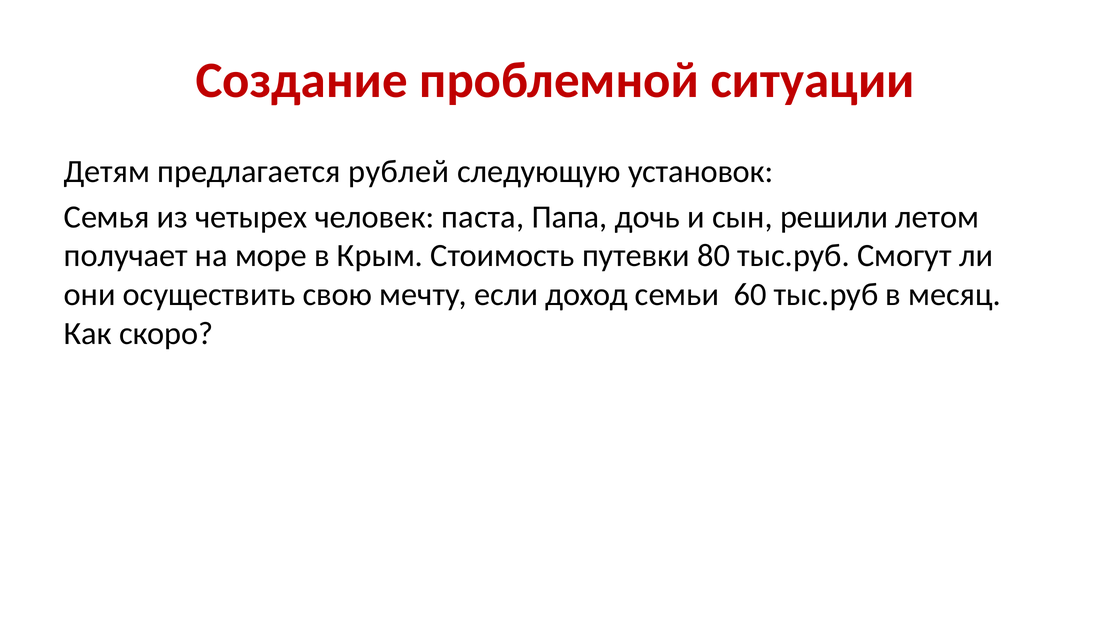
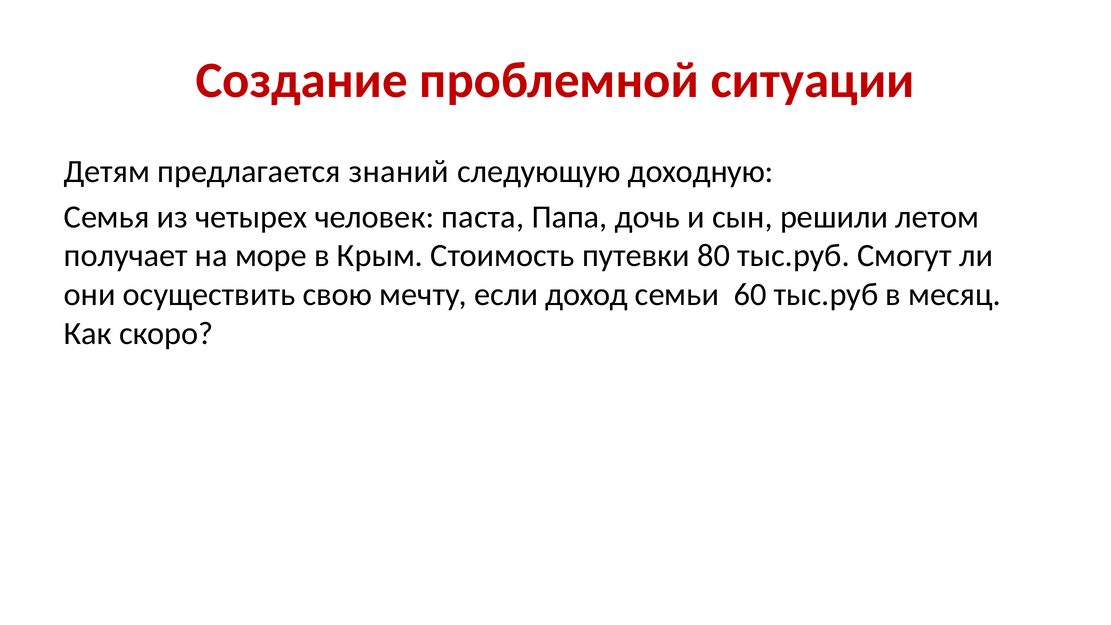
рублей: рублей -> знаний
установок: установок -> доходную
